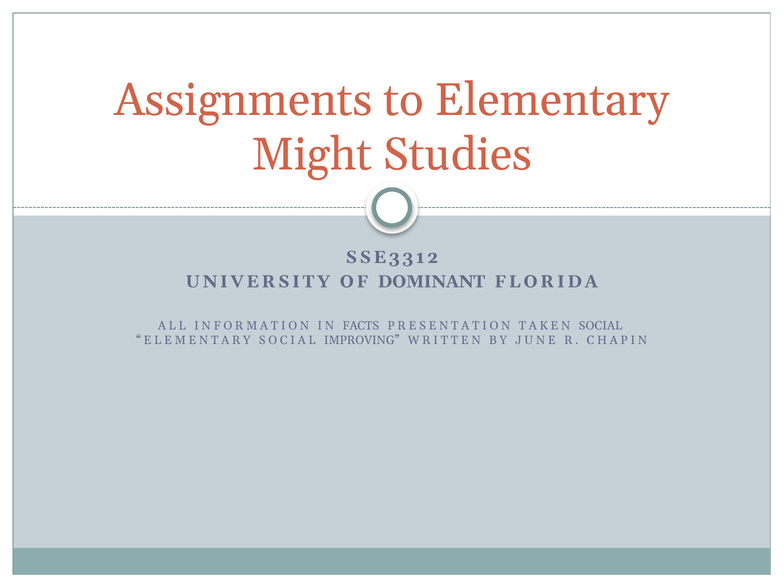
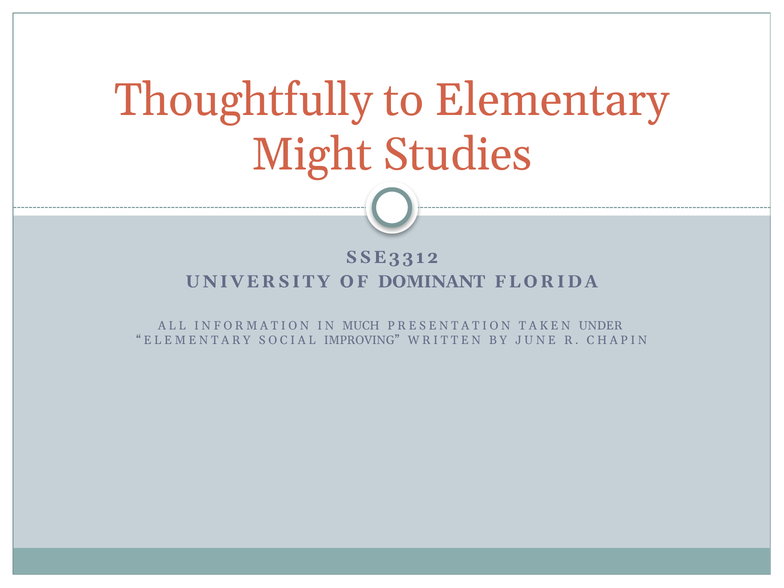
Assignments: Assignments -> Thoughtfully
FACTS: FACTS -> MUCH
TAKEN SOCIAL: SOCIAL -> UNDER
